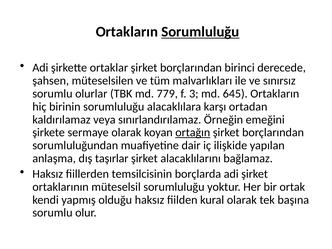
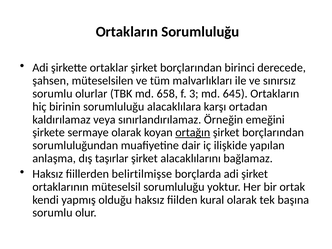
Sorumluluğu at (200, 32) underline: present -> none
779: 779 -> 658
temsilcisinin: temsilcisinin -> belirtilmişse
